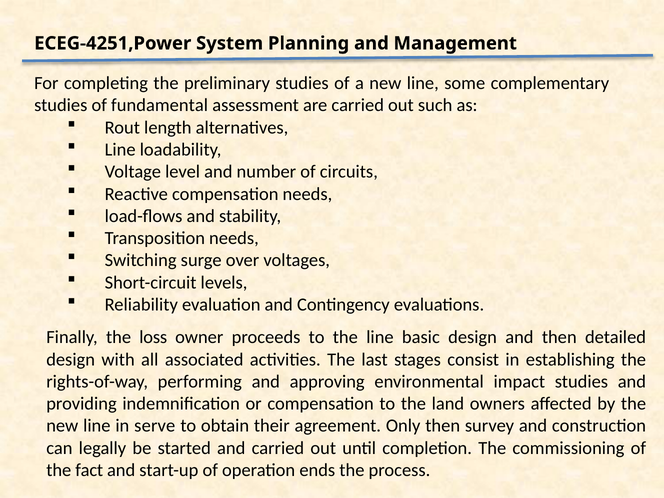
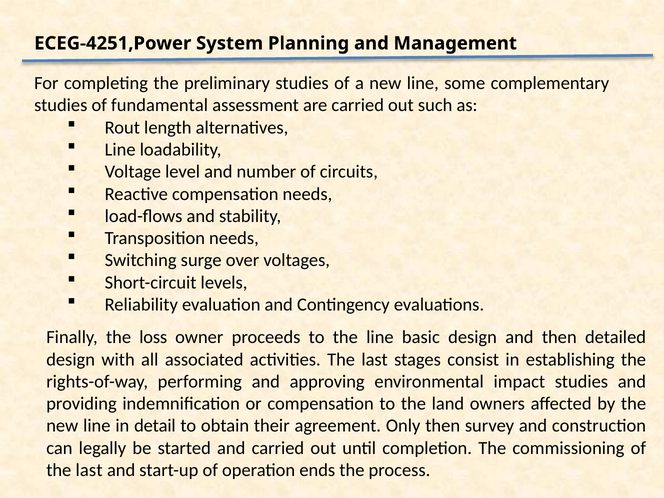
serve: serve -> detail
fact at (89, 470): fact -> last
